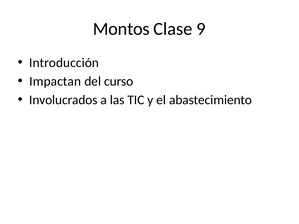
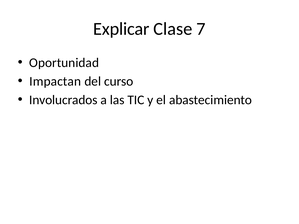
Montos: Montos -> Explicar
9: 9 -> 7
Introducción: Introducción -> Oportunidad
